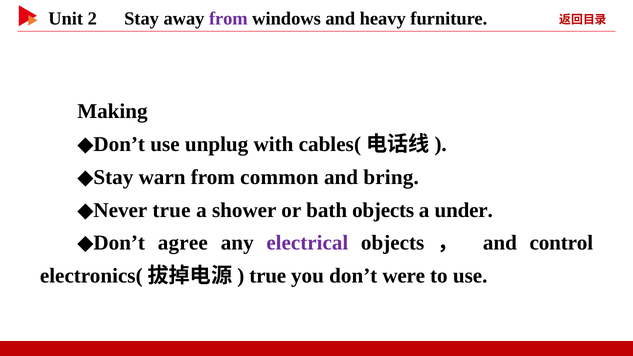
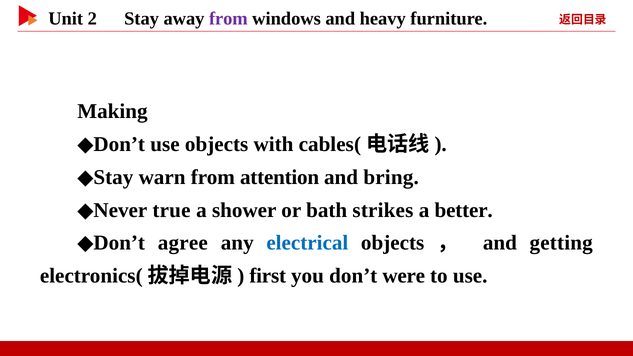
use unplug: unplug -> objects
common: common -> attention
bath objects: objects -> strikes
under: under -> better
electrical colour: purple -> blue
control: control -> getting
true at (268, 276): true -> first
